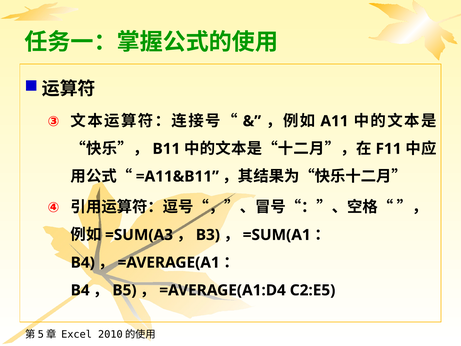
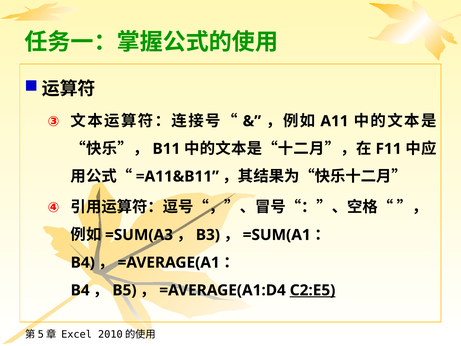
C2:E5 underline: none -> present
